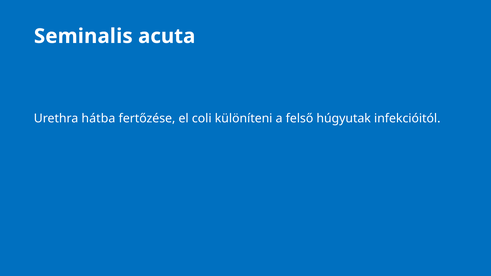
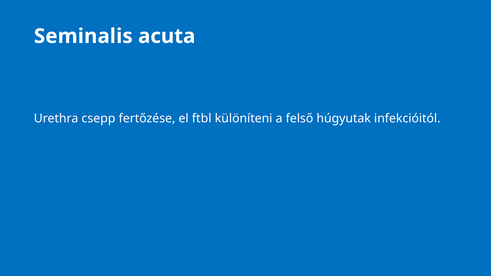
hátba: hátba -> csepp
coli: coli -> ftbl
